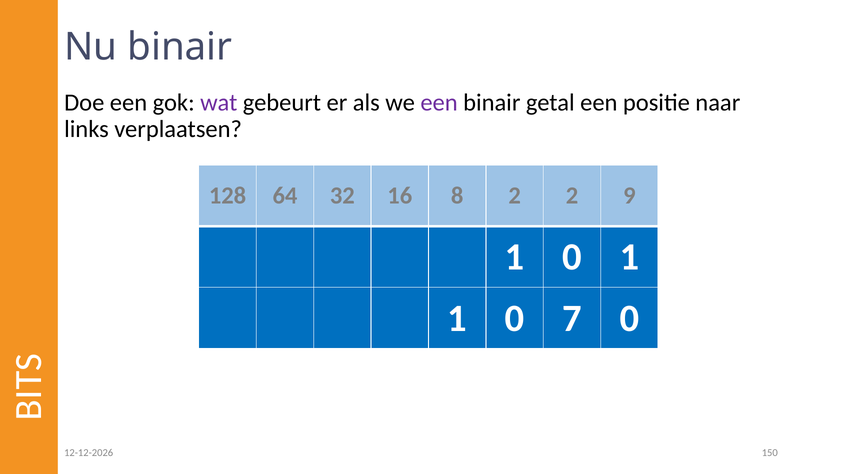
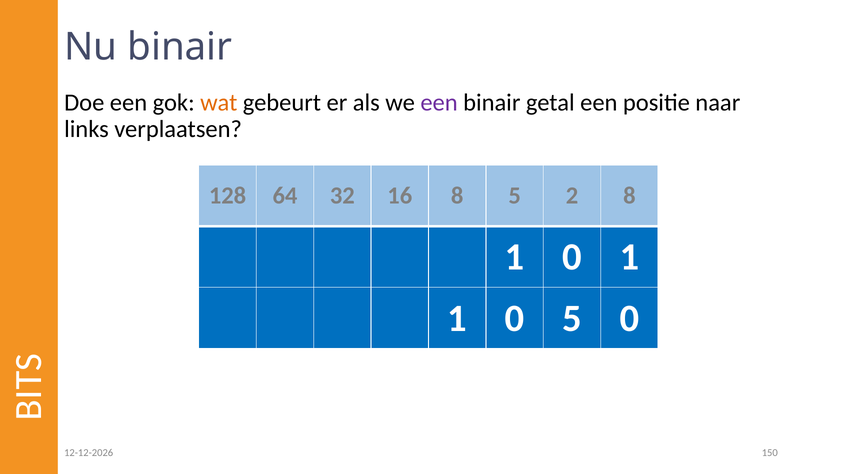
wat colour: purple -> orange
8 2: 2 -> 5
2 9: 9 -> 8
0 7: 7 -> 5
